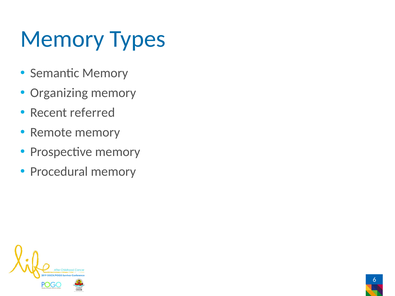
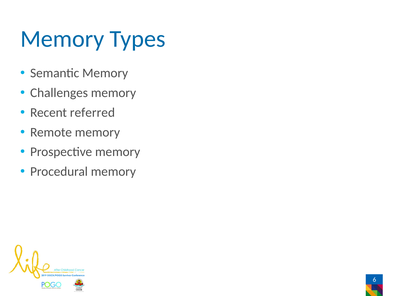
Organizing: Organizing -> Challenges
